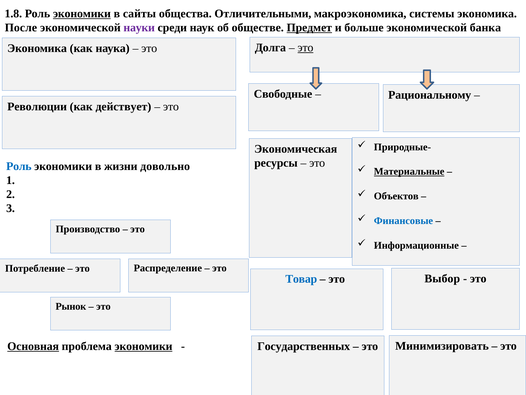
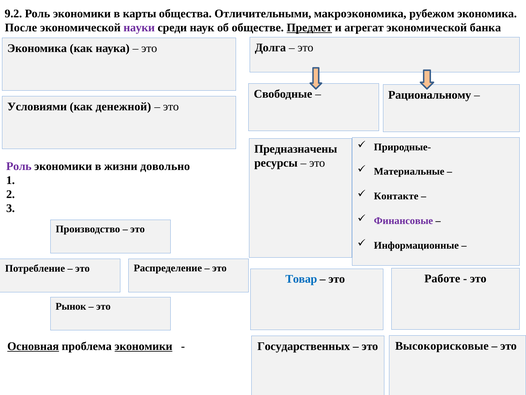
1.8: 1.8 -> 9.2
экономики at (82, 14) underline: present -> none
сайты: сайты -> карты
системы: системы -> рубежом
больше: больше -> агрегат
это at (305, 48) underline: present -> none
Революции: Революции -> Условиями
действует: действует -> денежной
Экономическая: Экономическая -> Предназначены
Роль at (19, 166) colour: blue -> purple
Материальные underline: present -> none
Объектов: Объектов -> Контакте
Финансовые colour: blue -> purple
Выбор: Выбор -> Работе
Минимизировать: Минимизировать -> Высокорисковые
